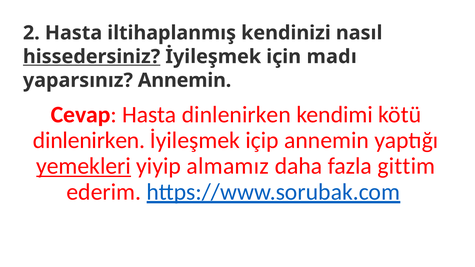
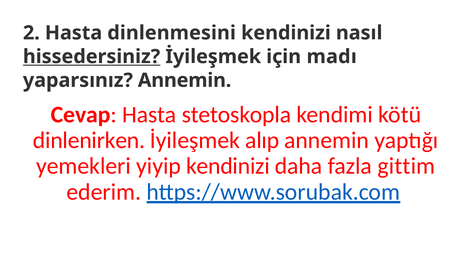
iltihaplanmış: iltihaplanmış -> dinlenmesini
Hasta dinlenirken: dinlenirken -> stetoskopla
içip: içip -> alıp
yemekleri underline: present -> none
yiyip almamız: almamız -> kendinizi
